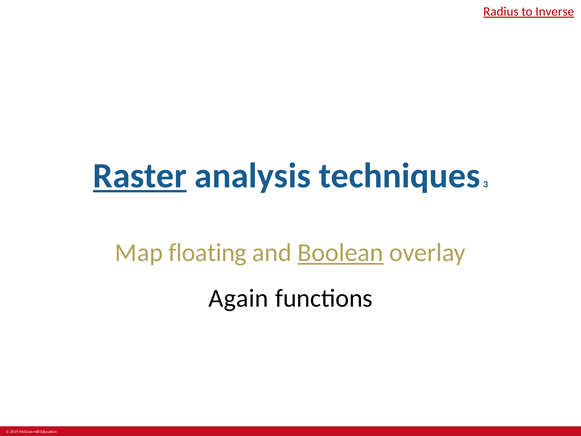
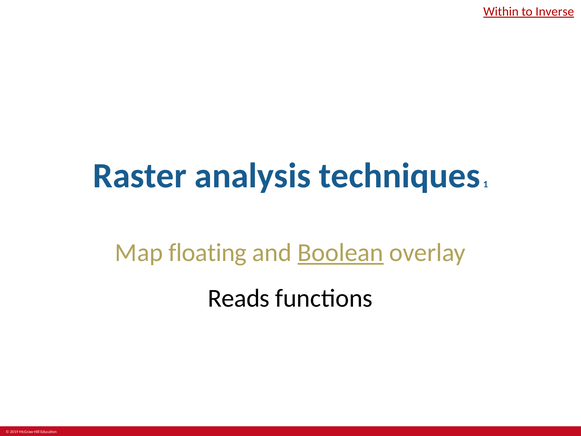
Radius: Radius -> Within
Raster underline: present -> none
3: 3 -> 1
Again: Again -> Reads
